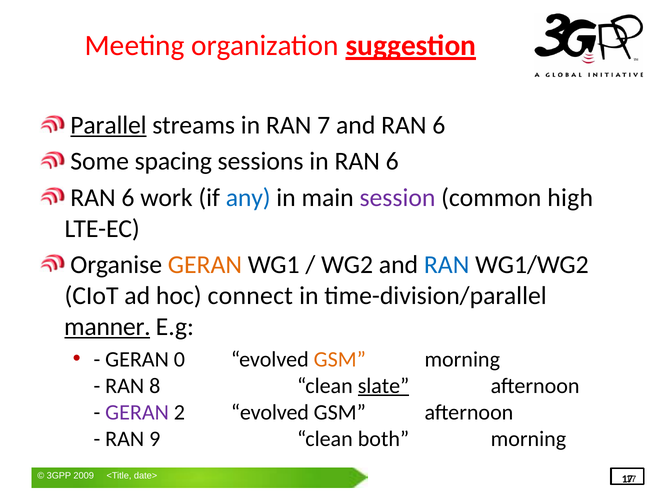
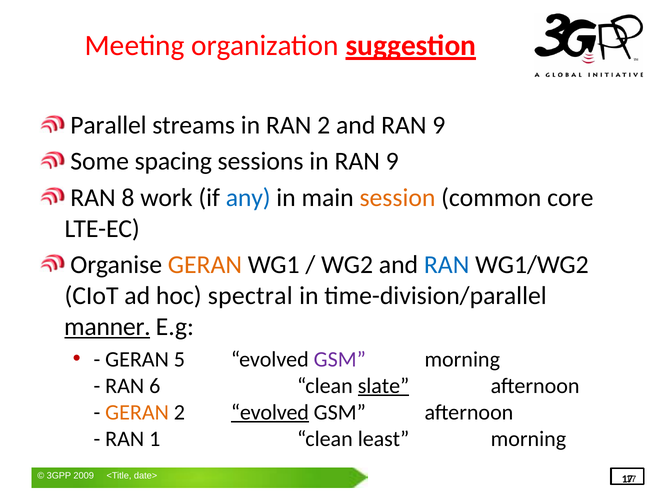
Parallel underline: present -> none
RAN 7: 7 -> 2
and RAN 6: 6 -> 9
in RAN 6: 6 -> 9
6 at (128, 197): 6 -> 8
session colour: purple -> orange
high: high -> core
connect: connect -> spectral
0: 0 -> 5
GSM at (340, 359) colour: orange -> purple
8: 8 -> 6
GERAN at (137, 412) colour: purple -> orange
evolved at (270, 412) underline: none -> present
9: 9 -> 1
both: both -> least
